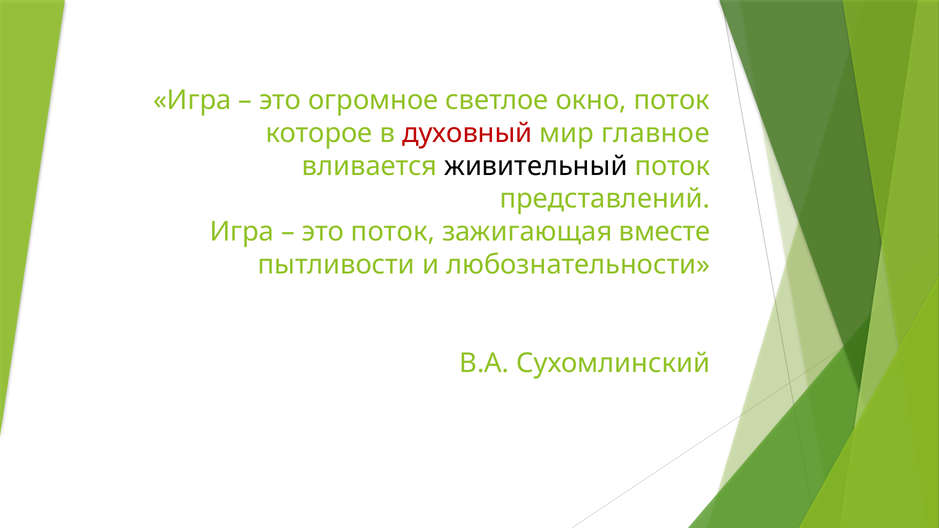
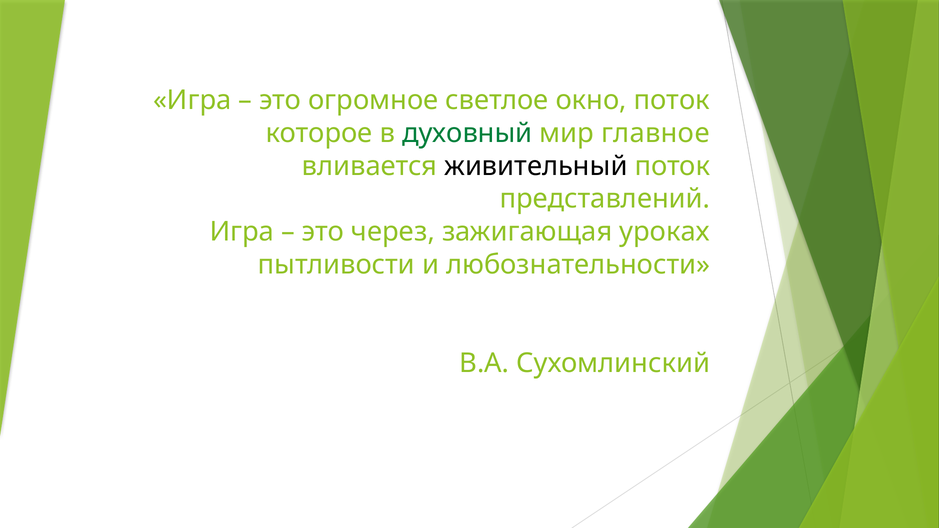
духовный colour: red -> green
это поток: поток -> через
вместе: вместе -> уроках
